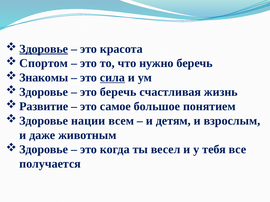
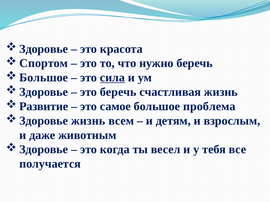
Здоровье at (44, 49) underline: present -> none
Знакомы at (44, 78): Знакомы -> Большое
понятием: понятием -> проблема
Здоровье нации: нации -> жизнь
